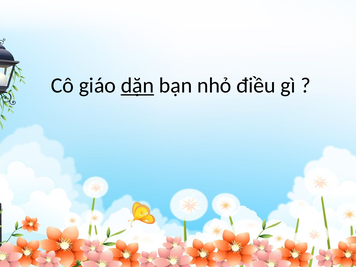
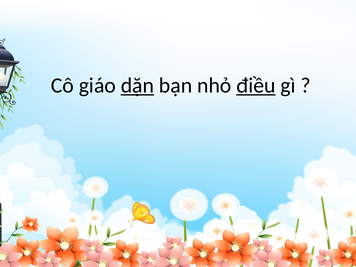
điều underline: none -> present
